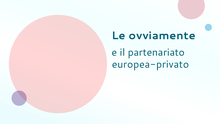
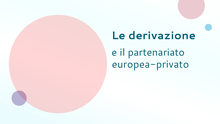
ovviamente: ovviamente -> derivazione
